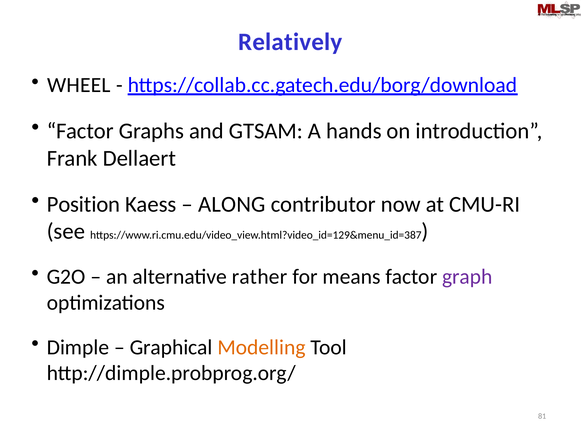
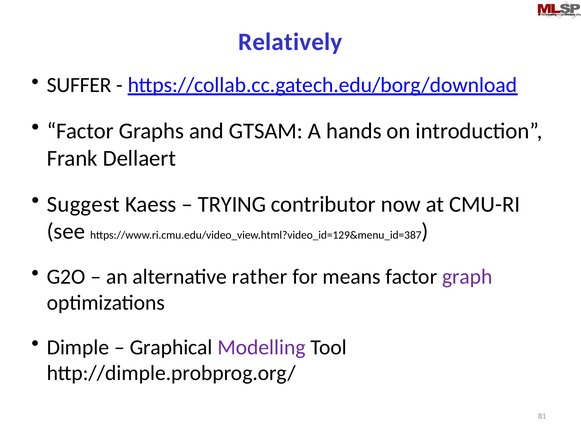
WHEEL: WHEEL -> SUFFER
Position: Position -> Suggest
ALONG: ALONG -> TRYING
Modelling colour: orange -> purple
